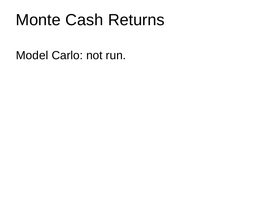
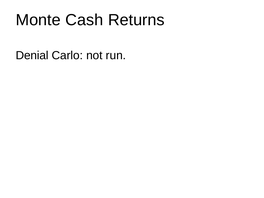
Model: Model -> Denial
